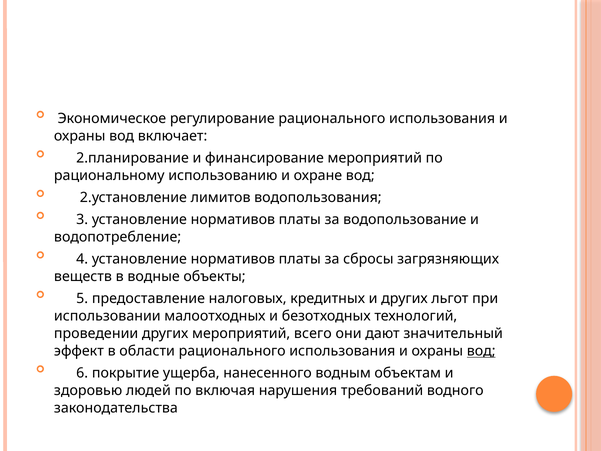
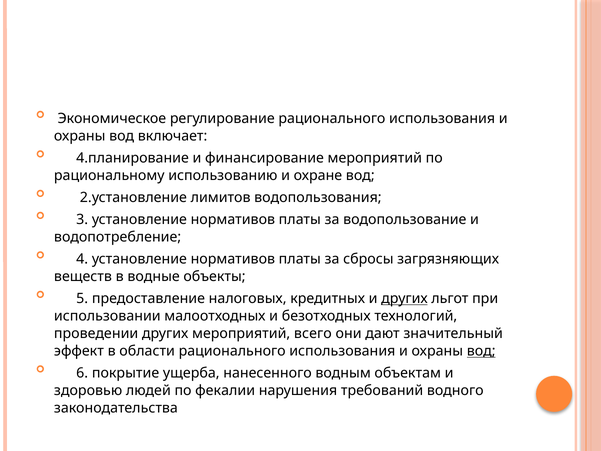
2.планирование: 2.планирование -> 4.планирование
других at (404, 299) underline: none -> present
включая: включая -> фекалии
